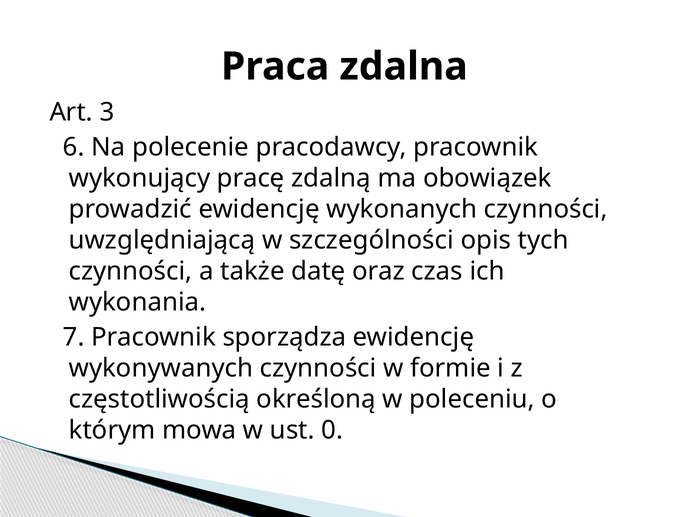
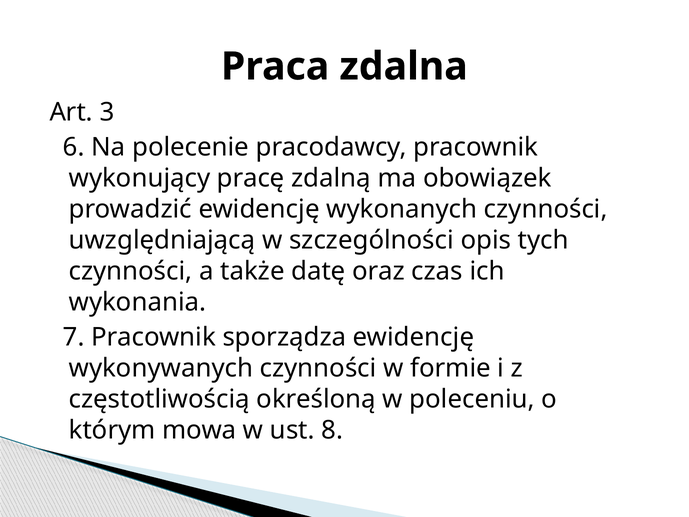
0: 0 -> 8
